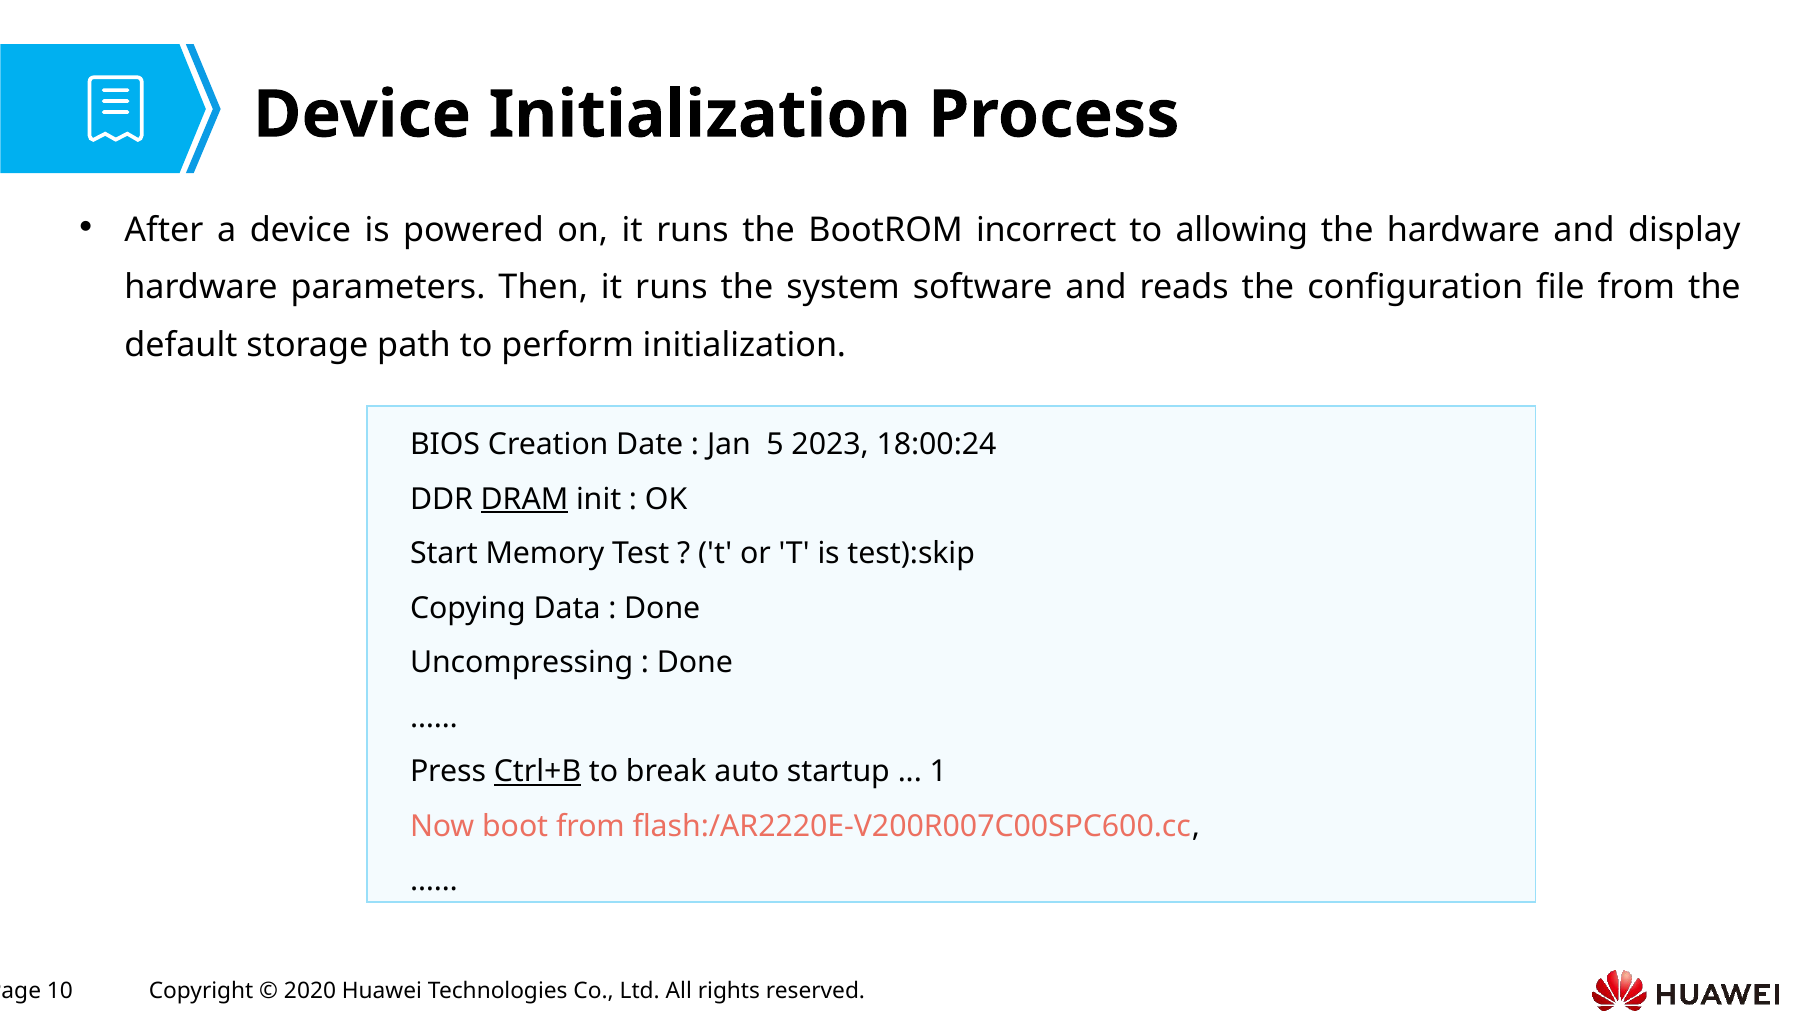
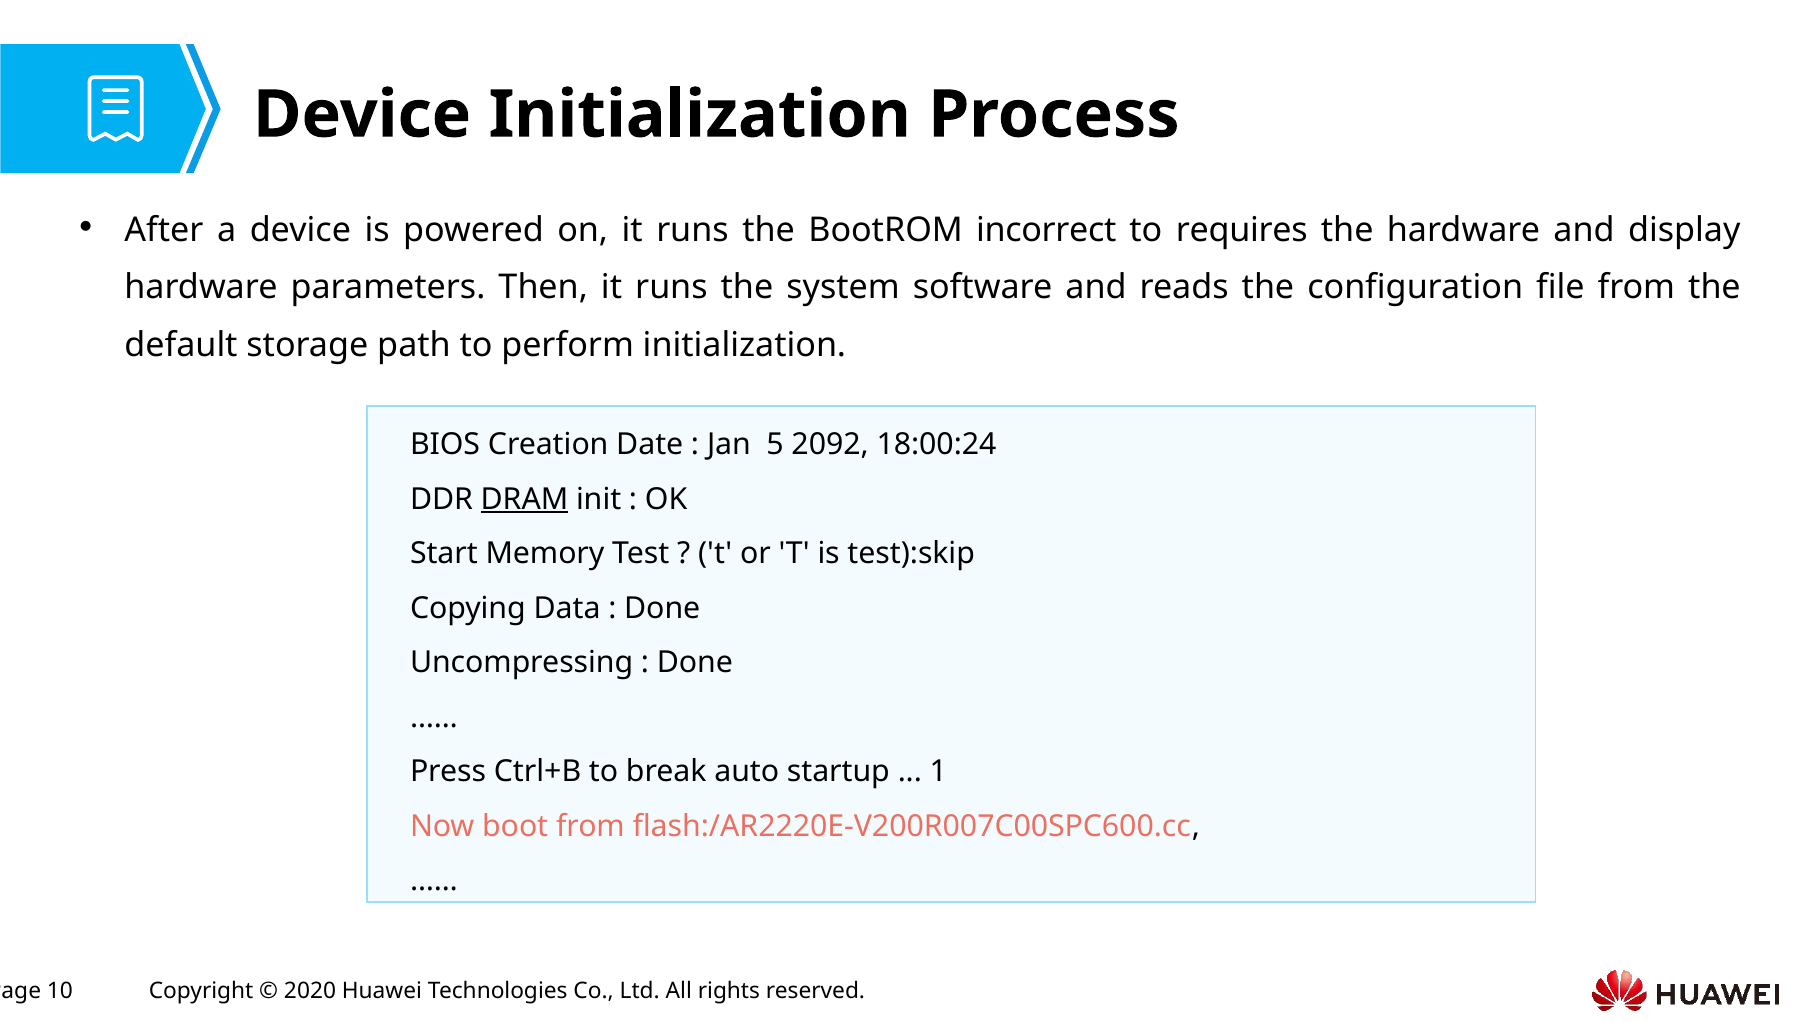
allowing: allowing -> requires
2023: 2023 -> 2092
Ctrl+B underline: present -> none
